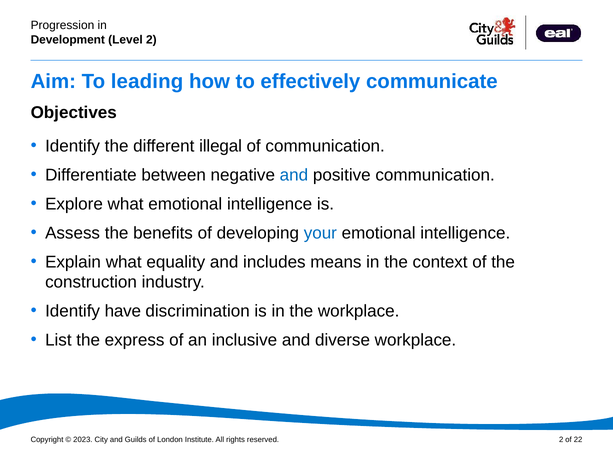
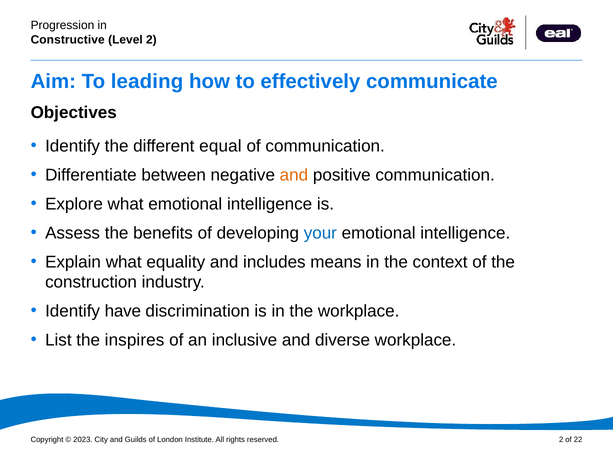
Development: Development -> Constructive
illegal: illegal -> equal
and at (294, 175) colour: blue -> orange
express: express -> inspires
